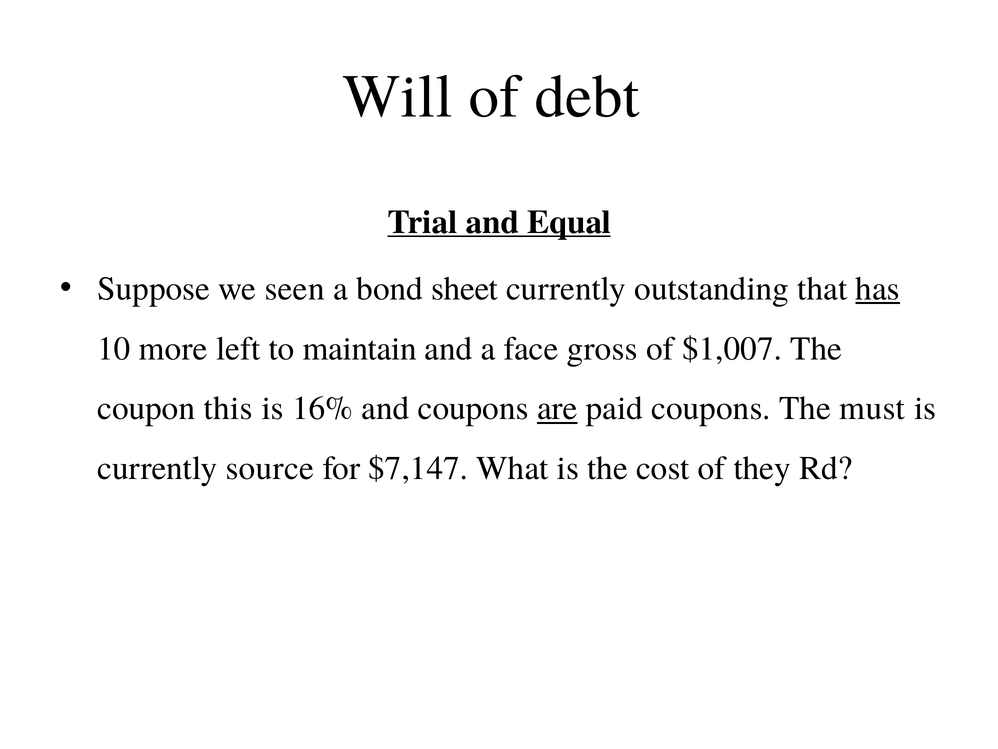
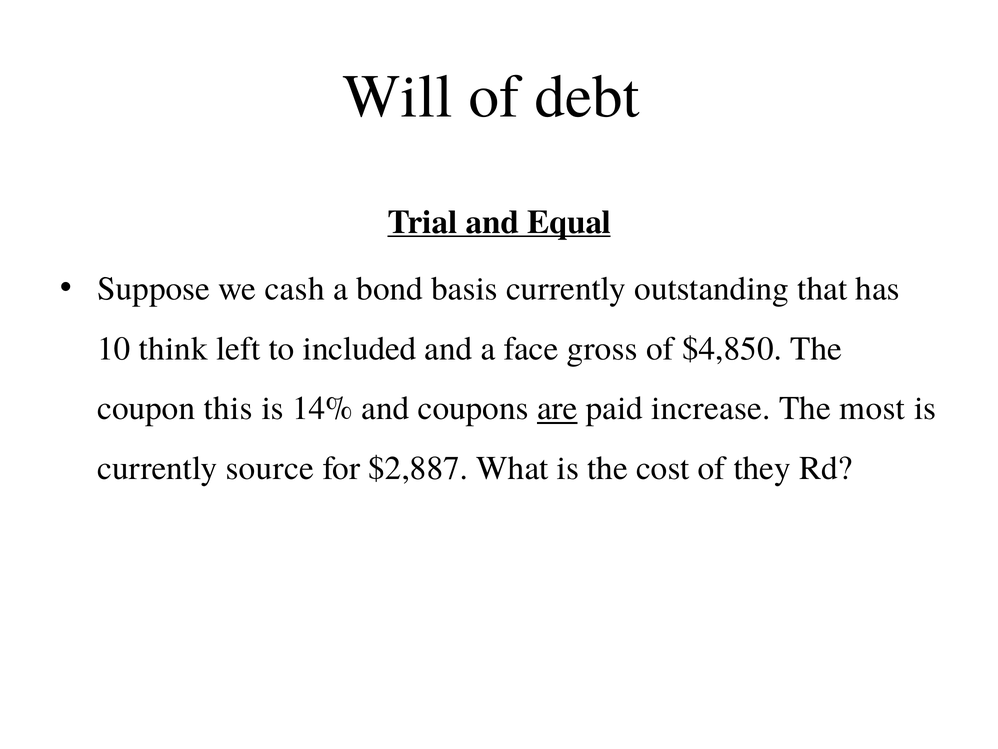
seen: seen -> cash
sheet: sheet -> basis
has underline: present -> none
more: more -> think
maintain: maintain -> included
$1,007: $1,007 -> $4,850
16%: 16% -> 14%
paid coupons: coupons -> increase
must: must -> most
$7,147: $7,147 -> $2,887
